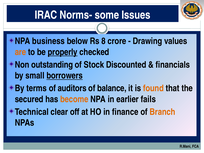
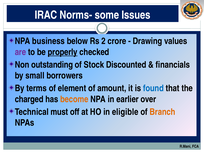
8: 8 -> 2
are colour: orange -> purple
borrowers underline: present -> none
auditors: auditors -> element
balance: balance -> amount
found colour: orange -> blue
secured: secured -> charged
fails: fails -> over
clear: clear -> must
finance: finance -> eligible
